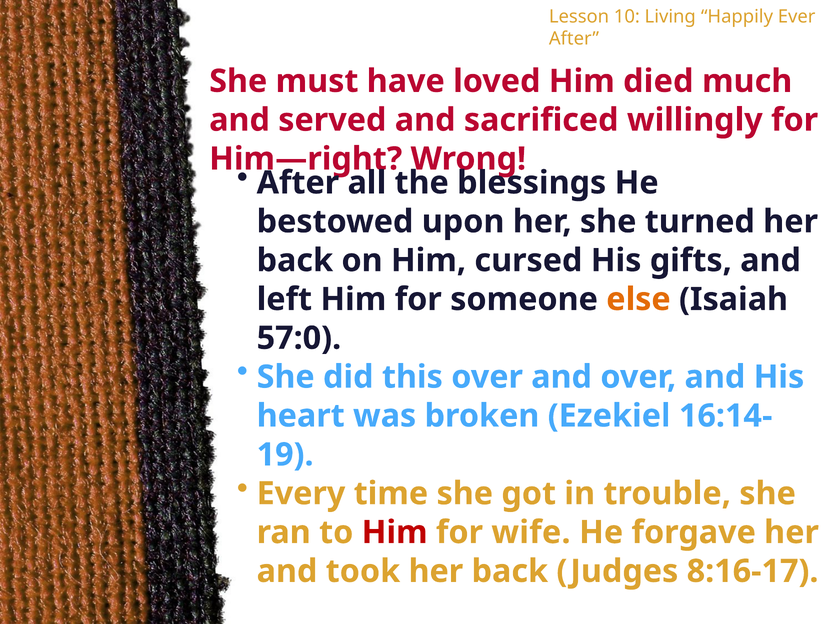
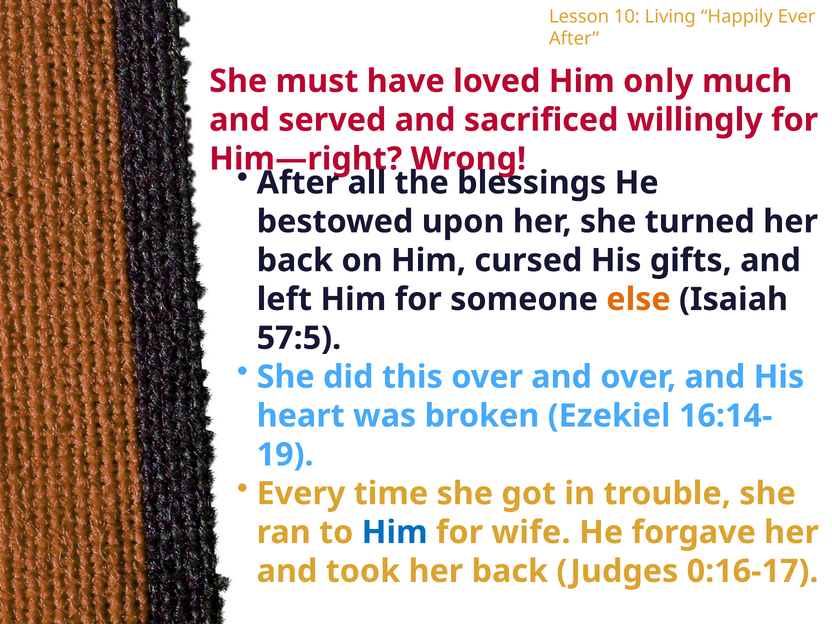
died: died -> only
57:0: 57:0 -> 57:5
Him at (395, 532) colour: red -> blue
8:16-17: 8:16-17 -> 0:16-17
